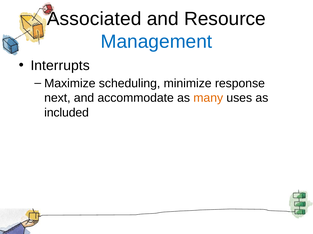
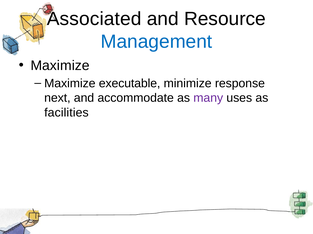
Interrupts at (60, 66): Interrupts -> Maximize
scheduling: scheduling -> executable
many colour: orange -> purple
included: included -> facilities
